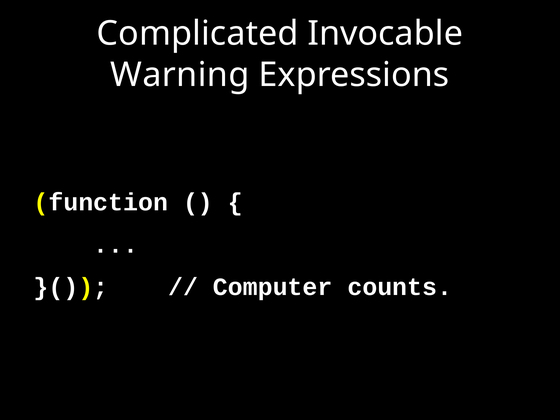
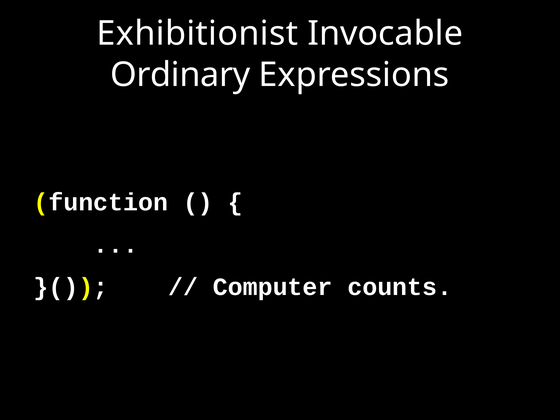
Complicated: Complicated -> Exhibitionist
Warning: Warning -> Ordinary
